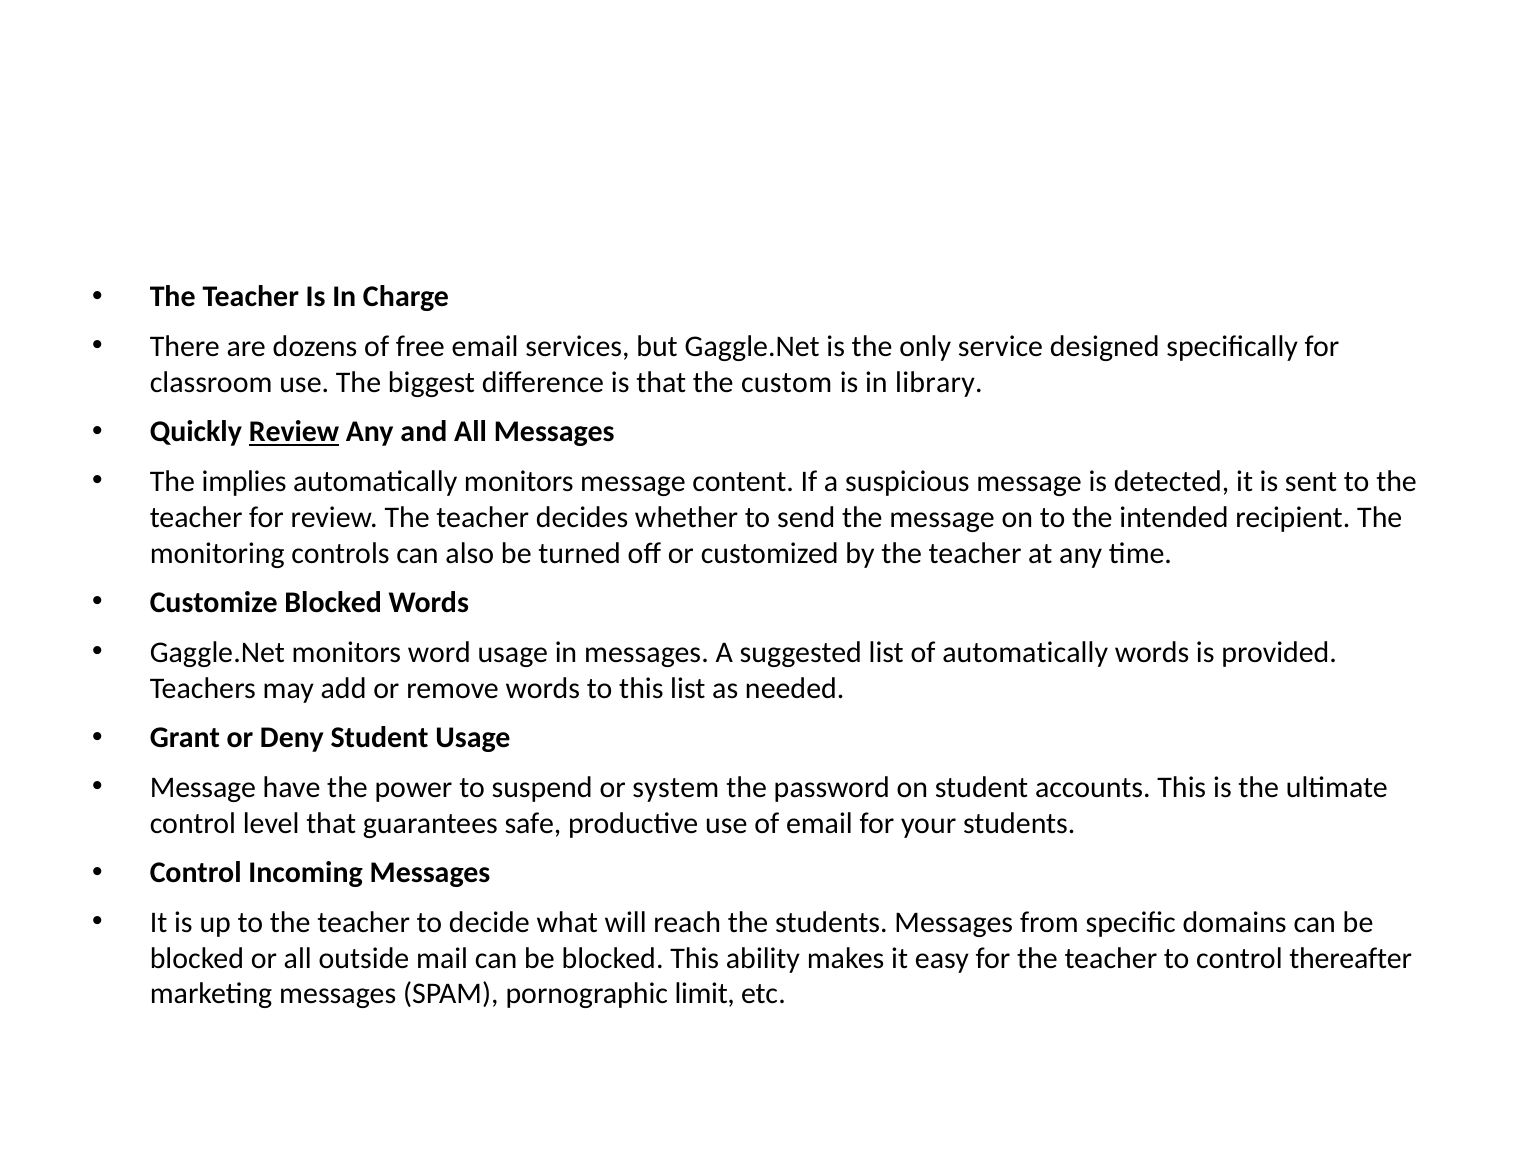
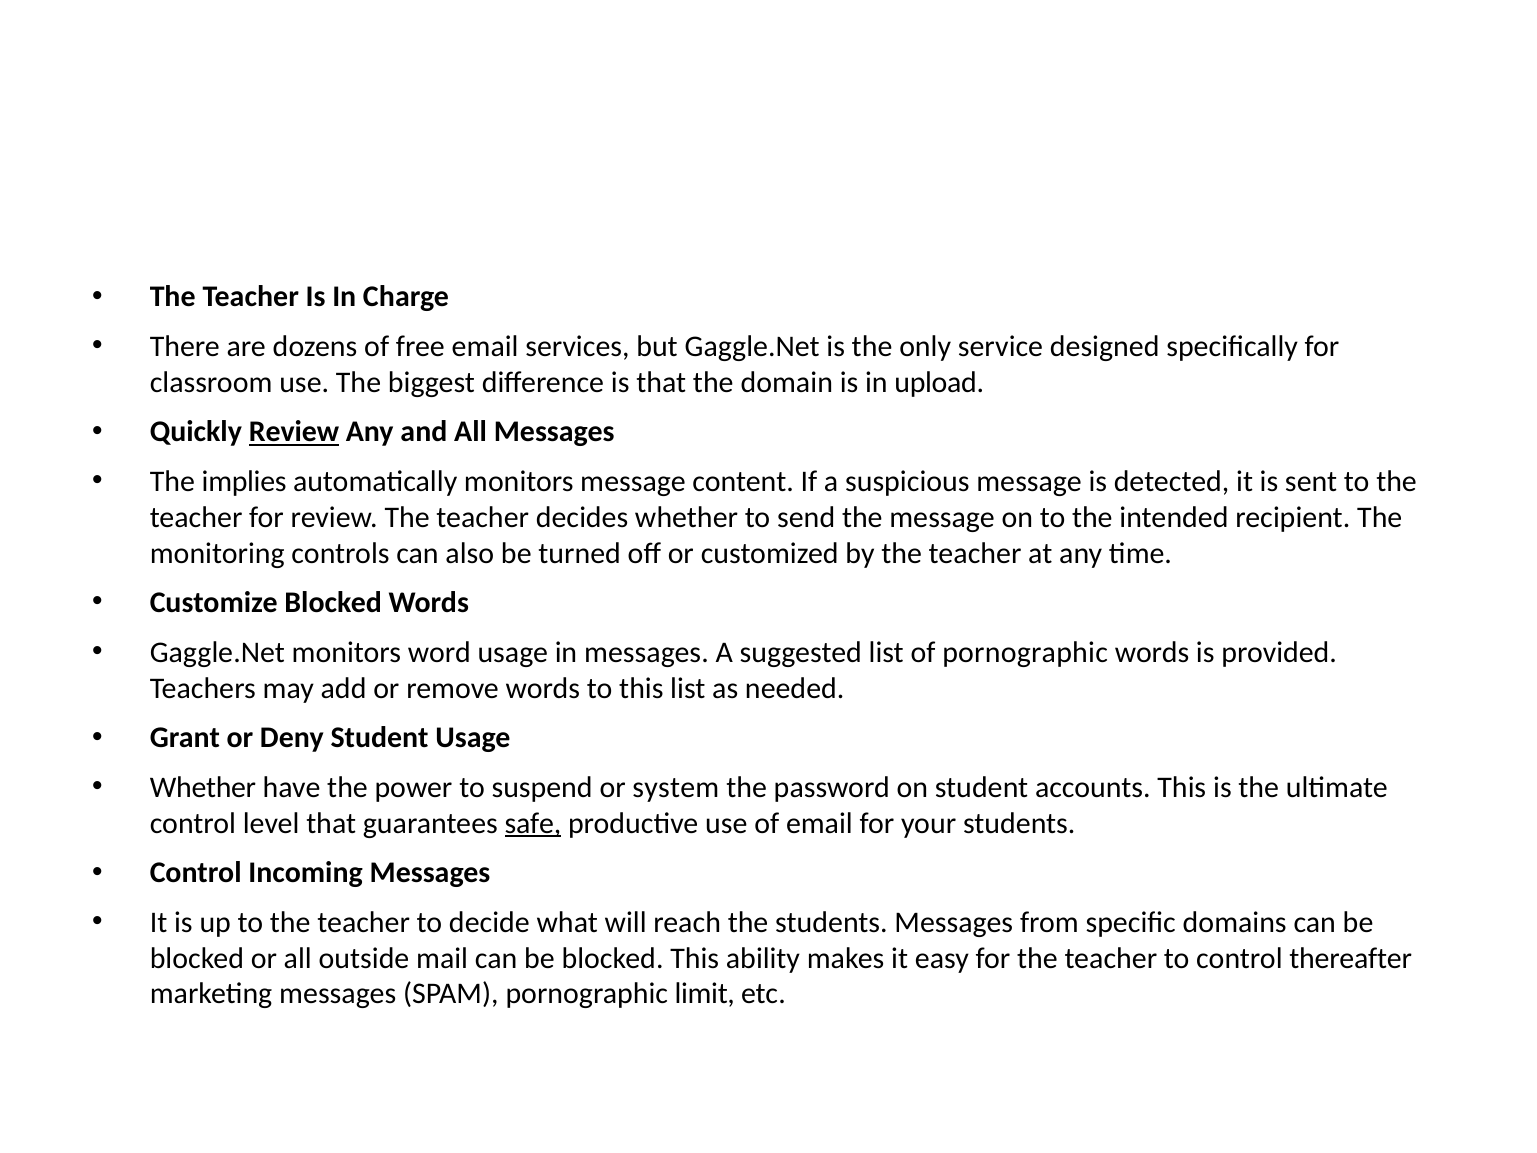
custom: custom -> domain
library: library -> upload
of automatically: automatically -> pornographic
Message at (203, 787): Message -> Whether
safe underline: none -> present
